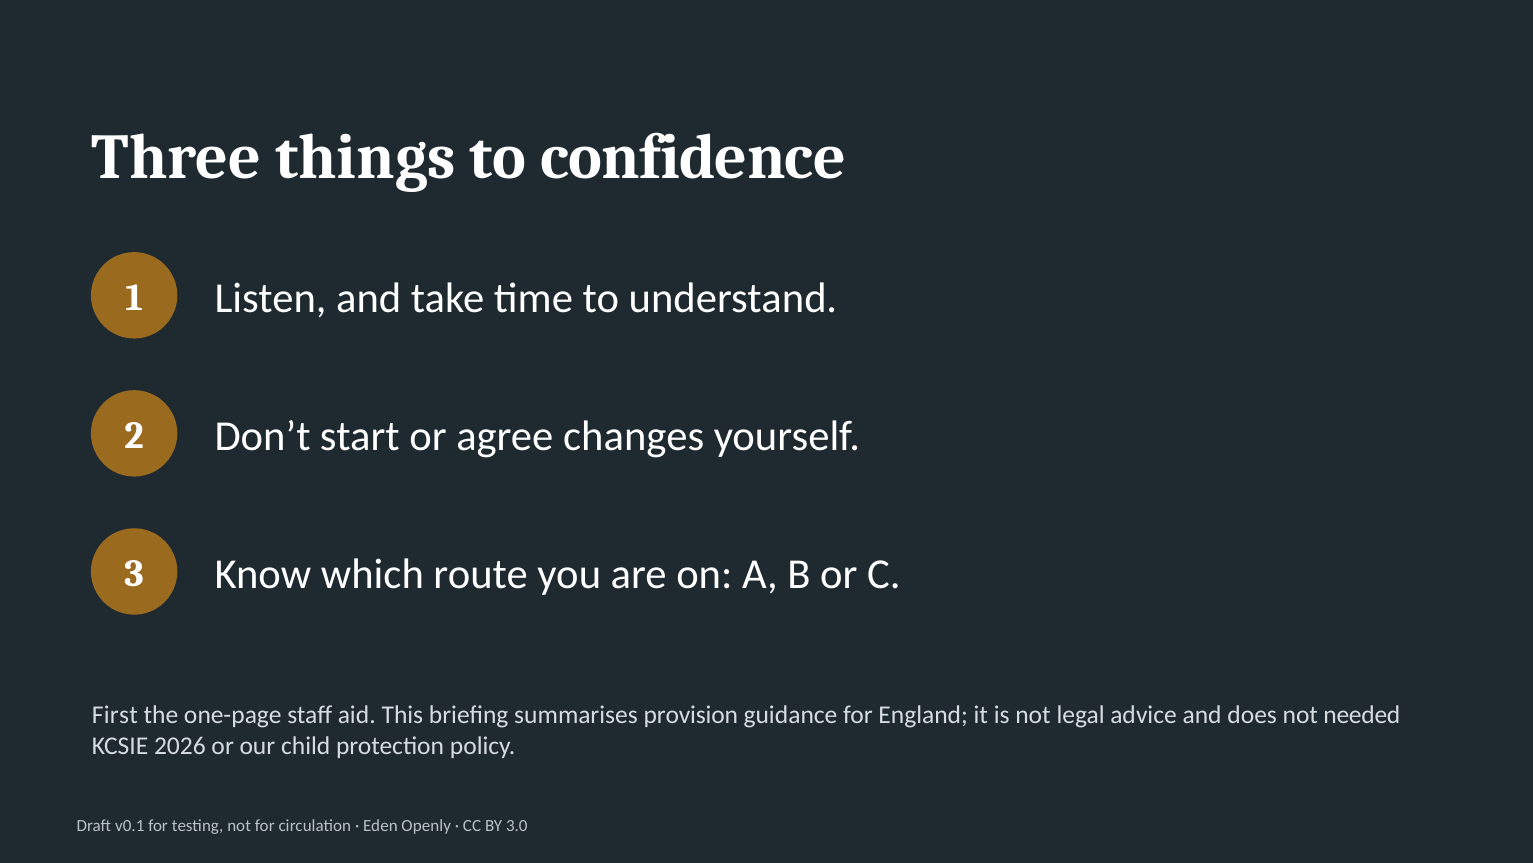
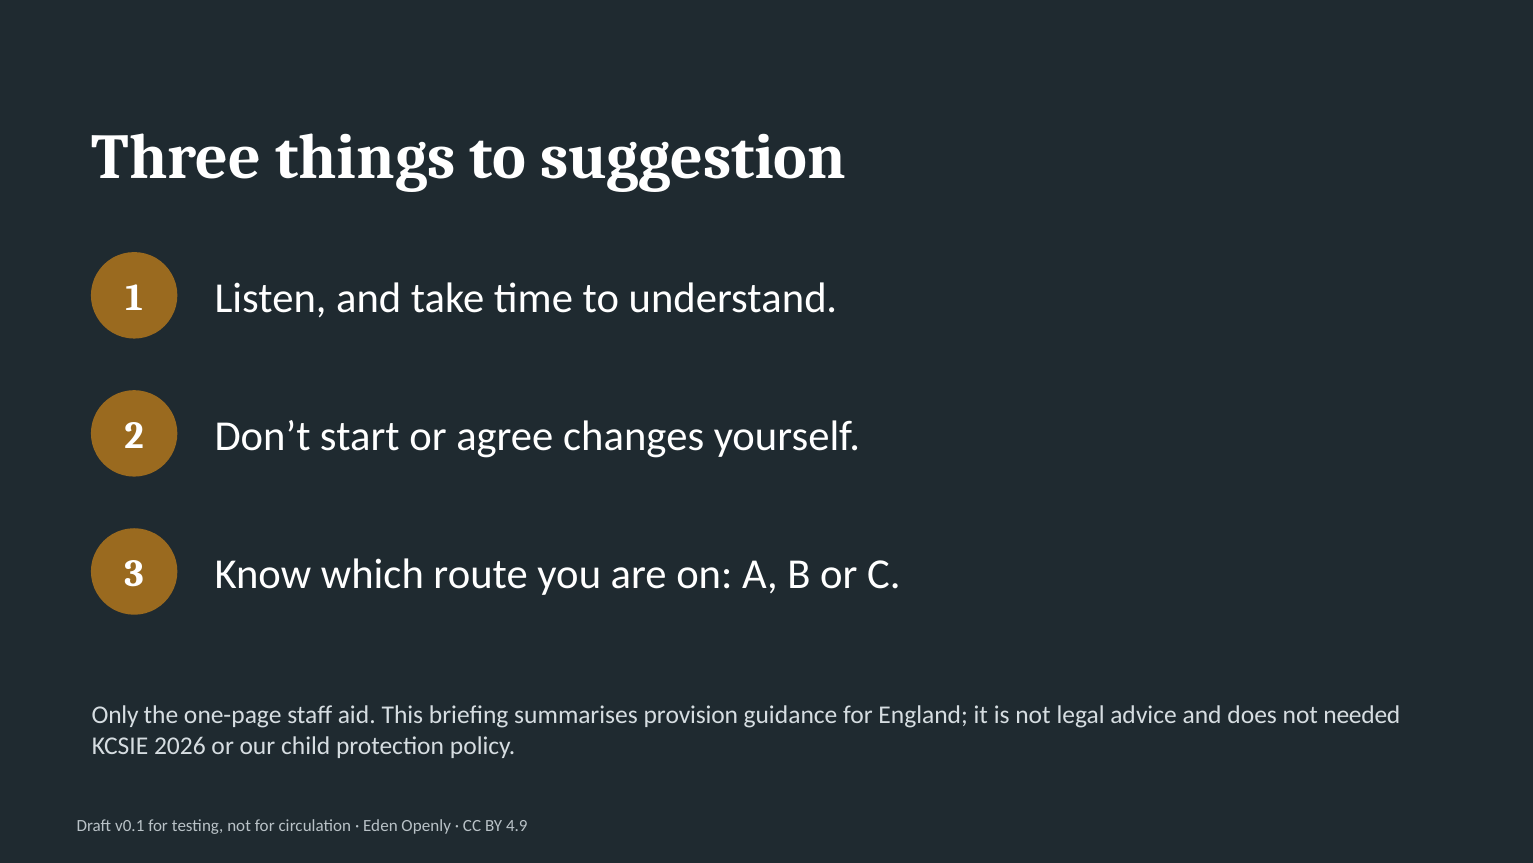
confidence: confidence -> suggestion
First: First -> Only
3.0: 3.0 -> 4.9
